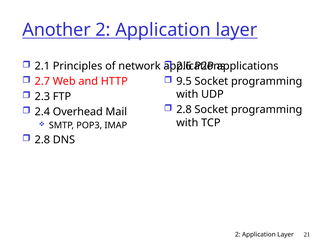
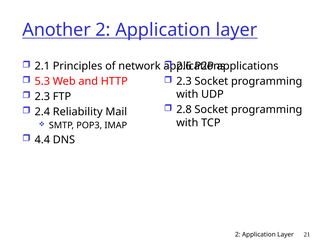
2.7: 2.7 -> 5.3
9.5 at (184, 81): 9.5 -> 2.3
Overhead: Overhead -> Reliability
2.8 at (42, 140): 2.8 -> 4.4
